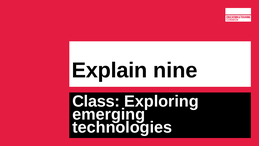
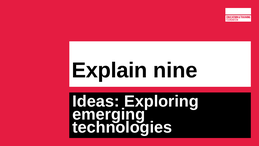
Class: Class -> Ideas
